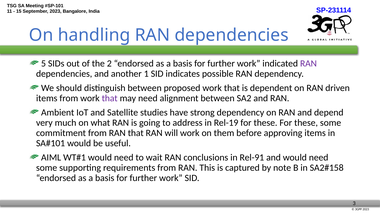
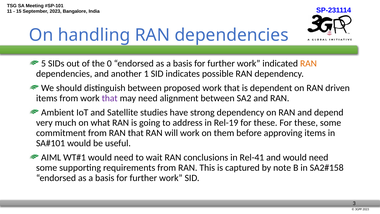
2: 2 -> 0
RAN at (308, 63) colour: purple -> orange
Rel-91: Rel-91 -> Rel-41
